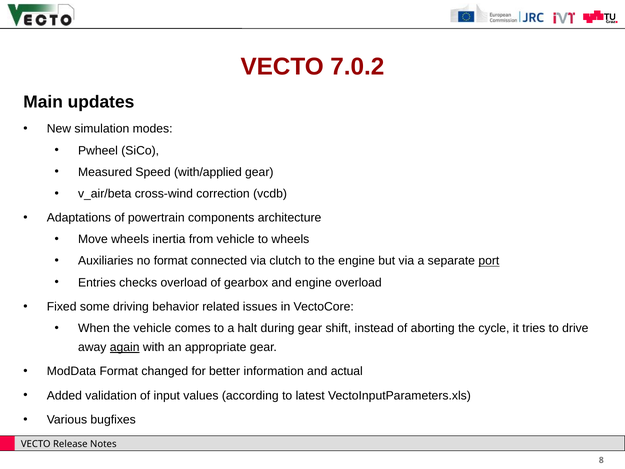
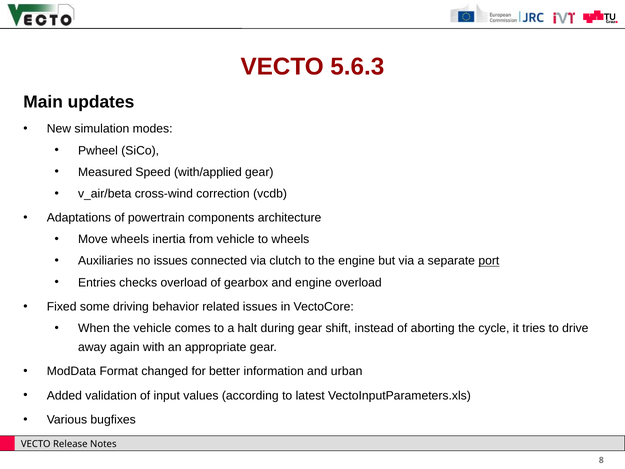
7.0.2: 7.0.2 -> 5.6.3
no format: format -> issues
again underline: present -> none
actual: actual -> urban
